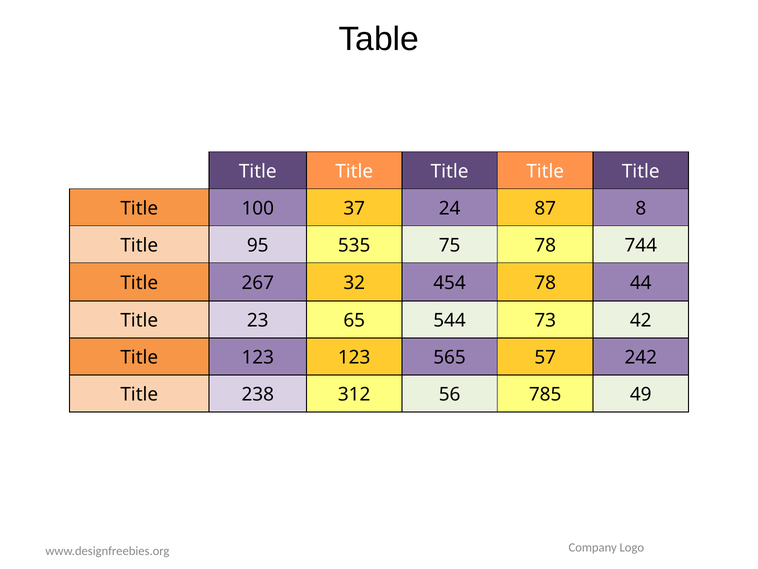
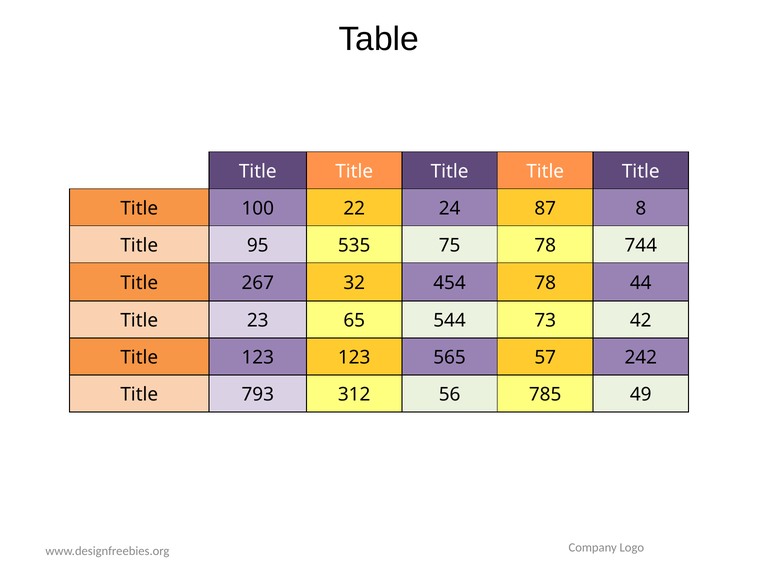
37: 37 -> 22
238: 238 -> 793
